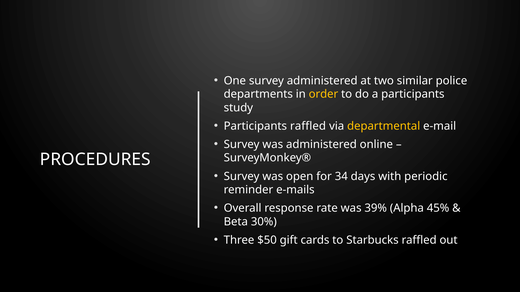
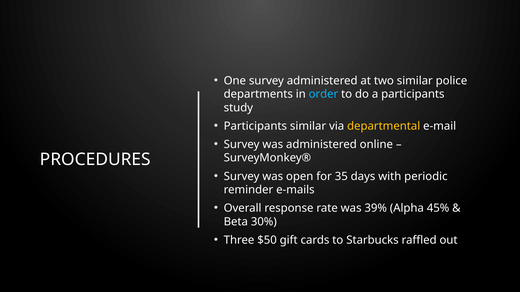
order colour: yellow -> light blue
Participants raffled: raffled -> similar
34: 34 -> 35
